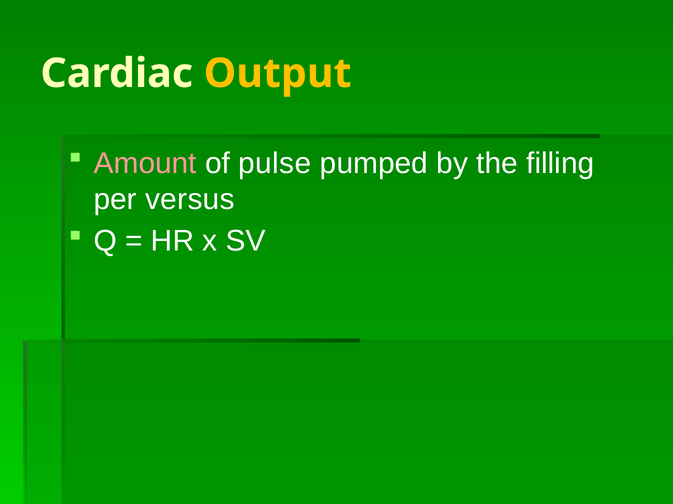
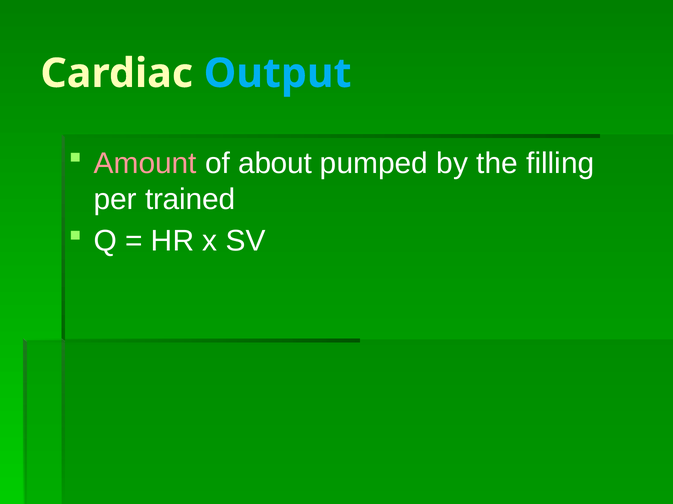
Output colour: yellow -> light blue
pulse: pulse -> about
versus: versus -> trained
